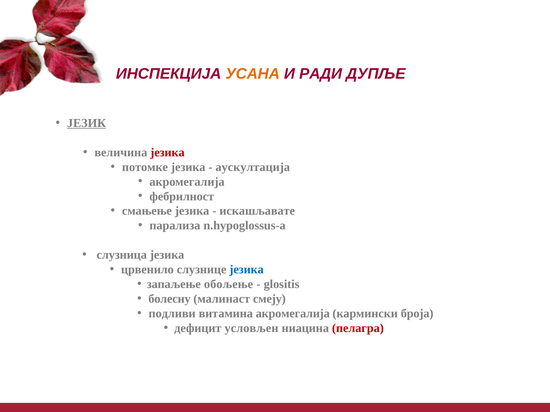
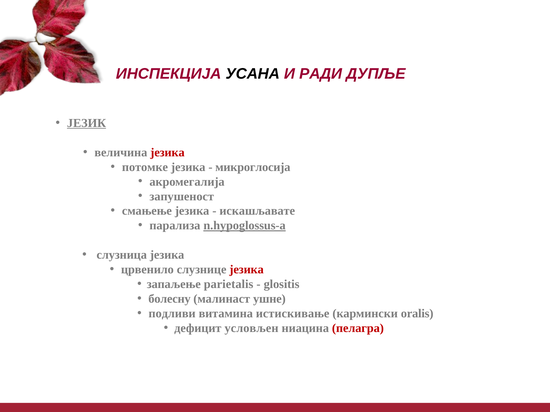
УСАНА colour: orange -> black
аускултација: аускултација -> микроглосија
фебрилност: фебрилност -> запушеност
n.hypoglossus-a underline: none -> present
језика at (247, 270) colour: blue -> red
обољење: обољење -> parietalis
смеју: смеју -> ушне
витамина акромегалија: акромегалија -> истискивање
броја: броја -> oralis
